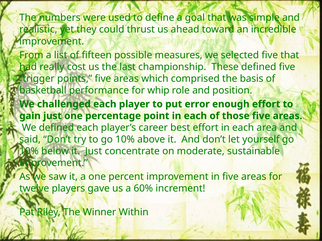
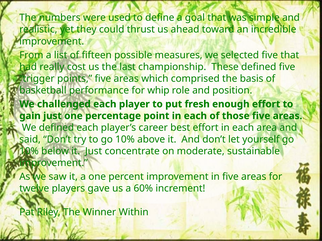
error: error -> fresh
